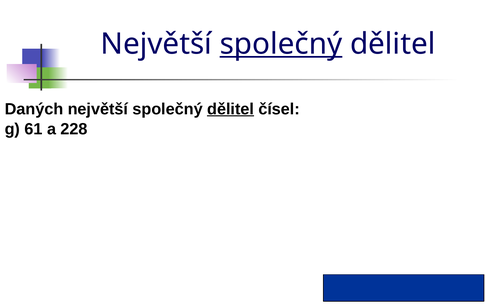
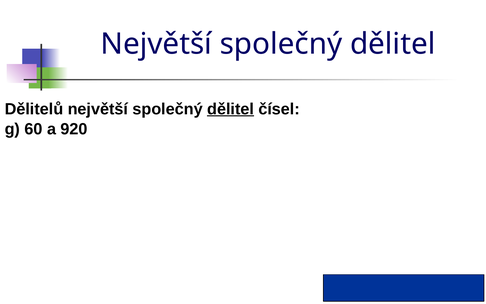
společný at (281, 44) underline: present -> none
Daných: Daných -> Dělitelů
61: 61 -> 60
228: 228 -> 920
